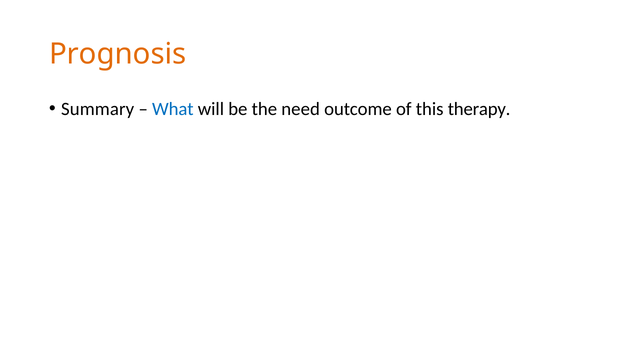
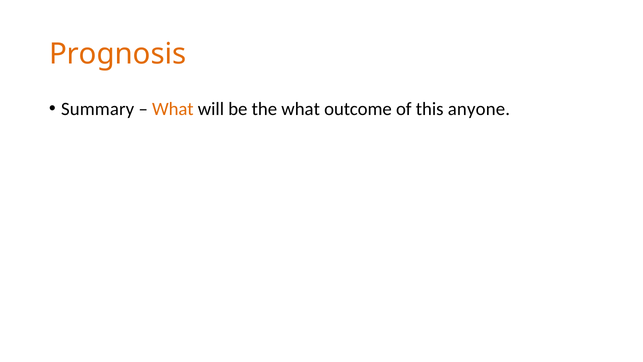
What at (173, 109) colour: blue -> orange
the need: need -> what
therapy: therapy -> anyone
